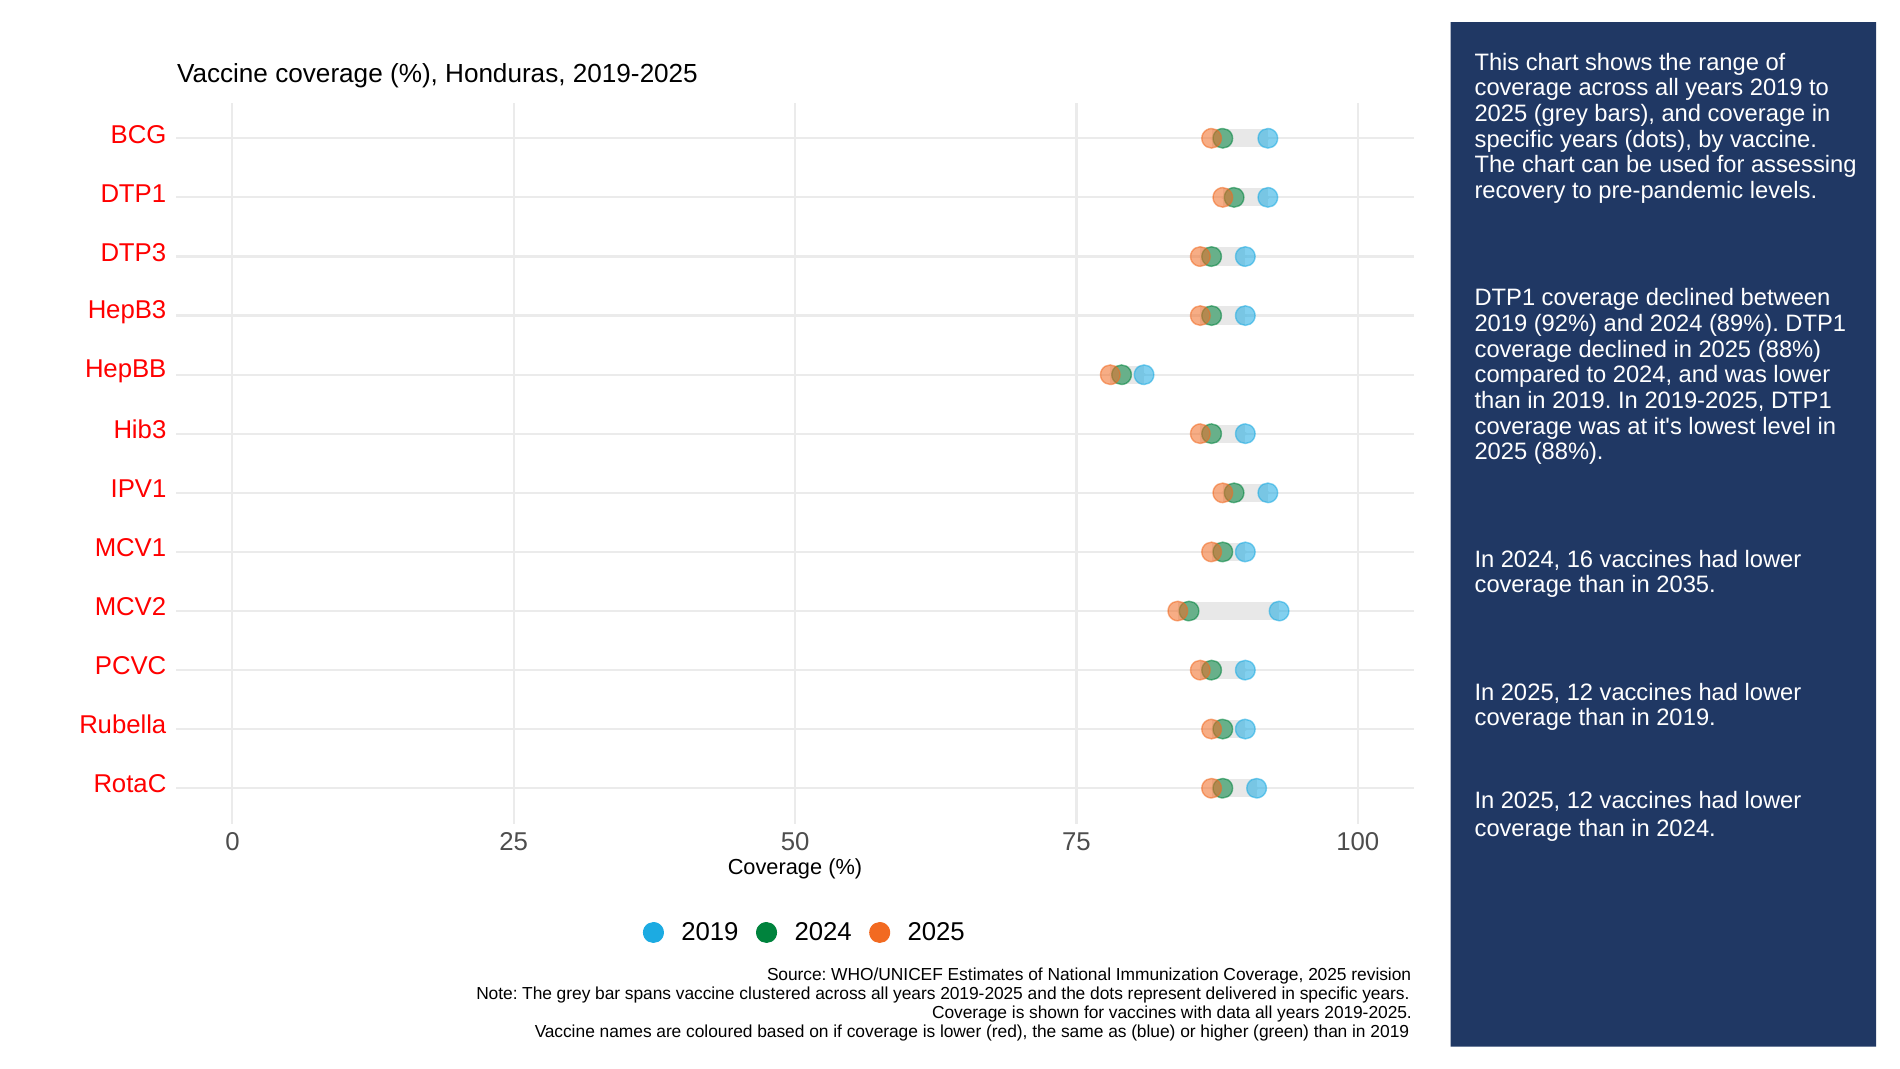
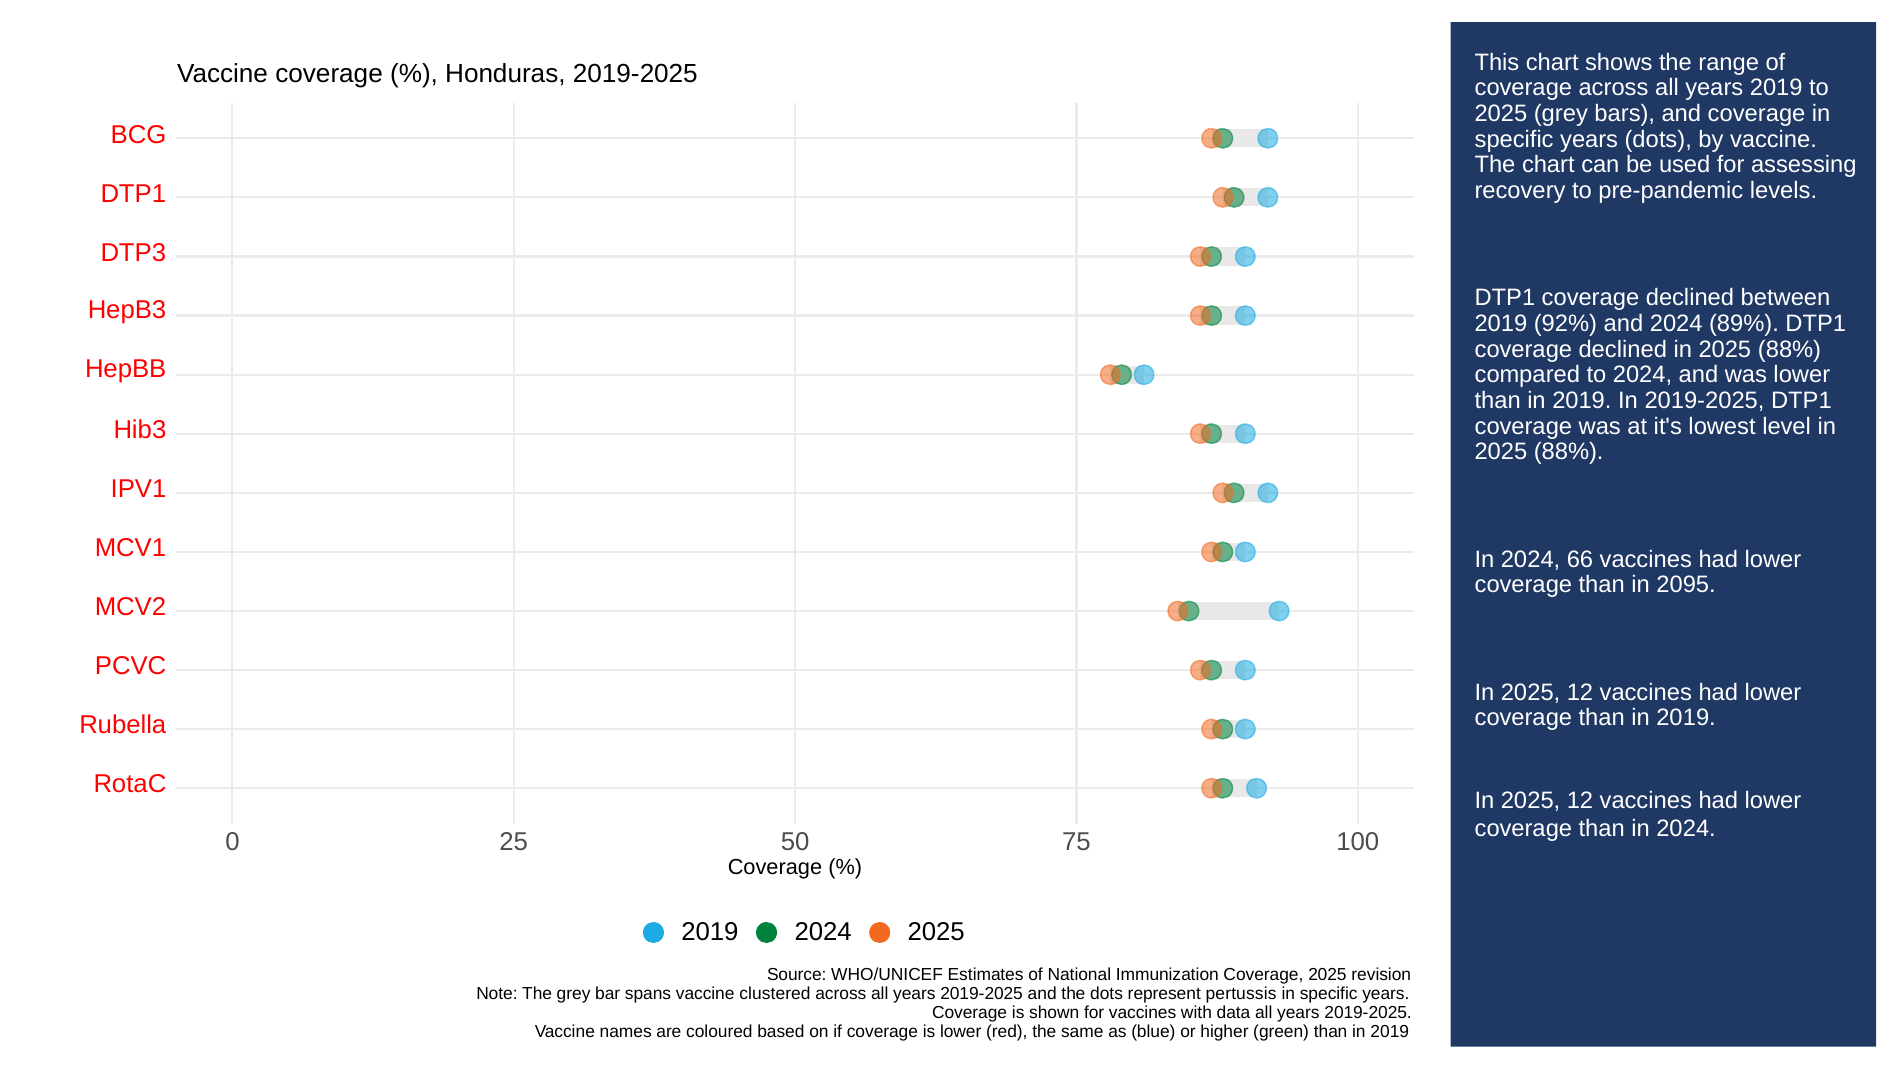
16: 16 -> 66
2035: 2035 -> 2095
delivered: delivered -> pertussis
